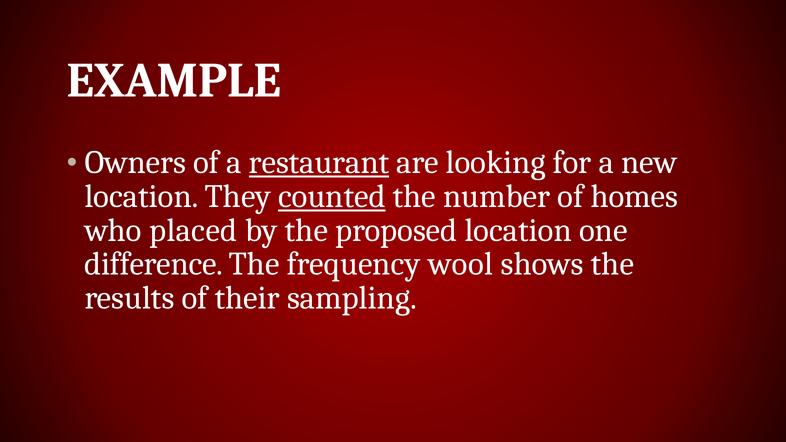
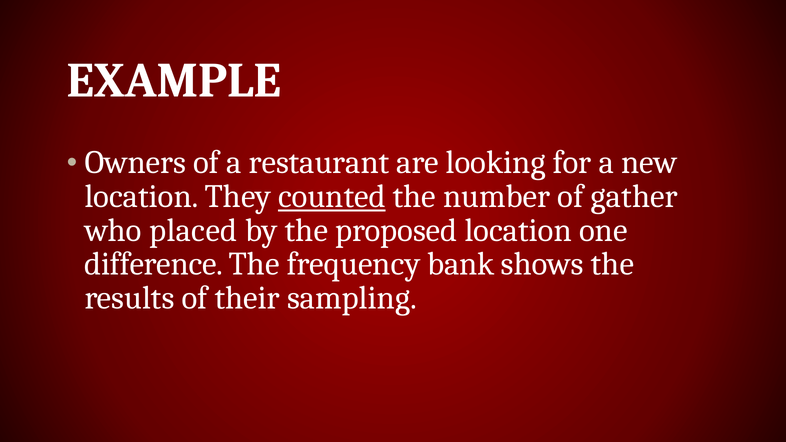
restaurant underline: present -> none
homes: homes -> gather
wool: wool -> bank
